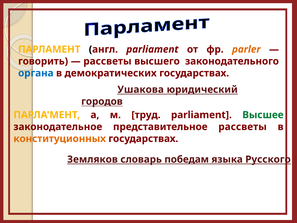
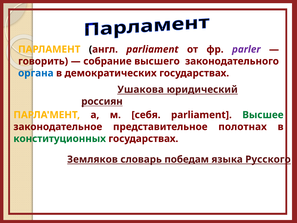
parler colour: orange -> purple
рассветы at (107, 61): рассветы -> собрание
городов: городов -> россиян
труд: труд -> себя
представительное рассветы: рассветы -> полотнах
конституционных colour: orange -> green
